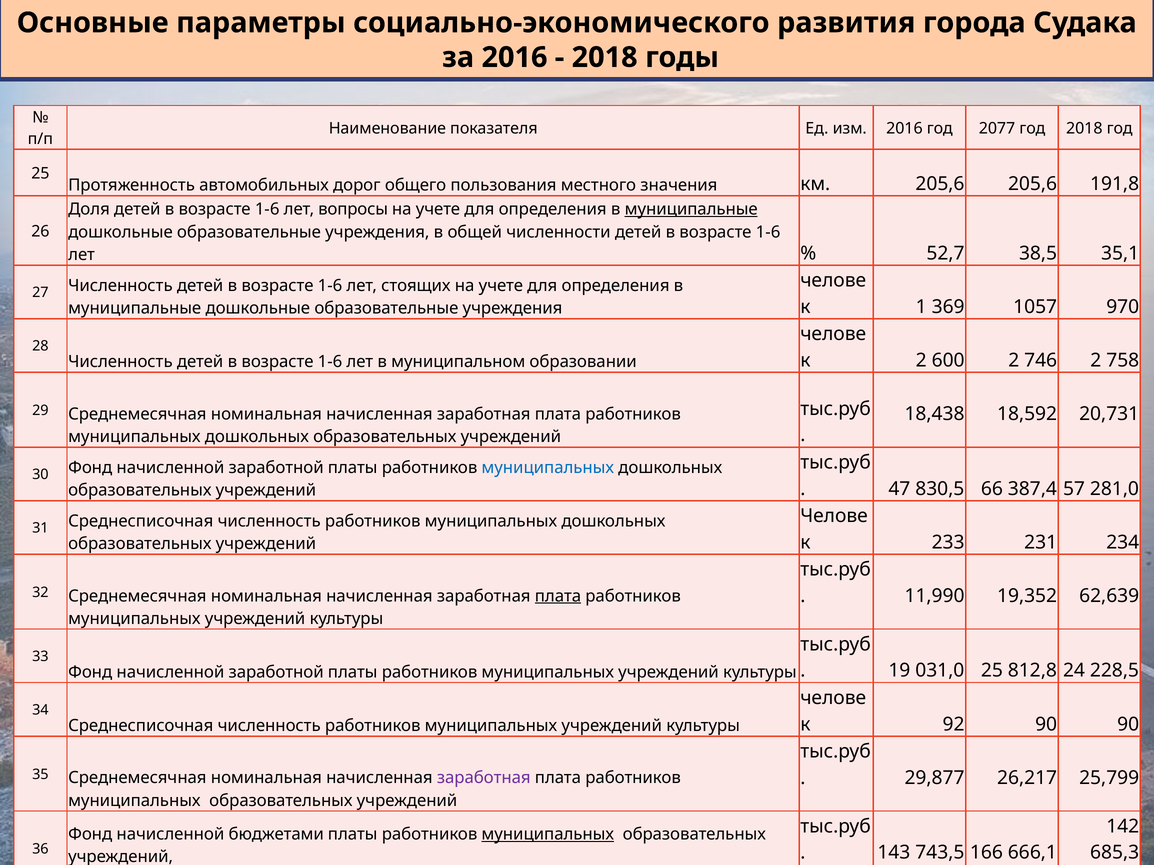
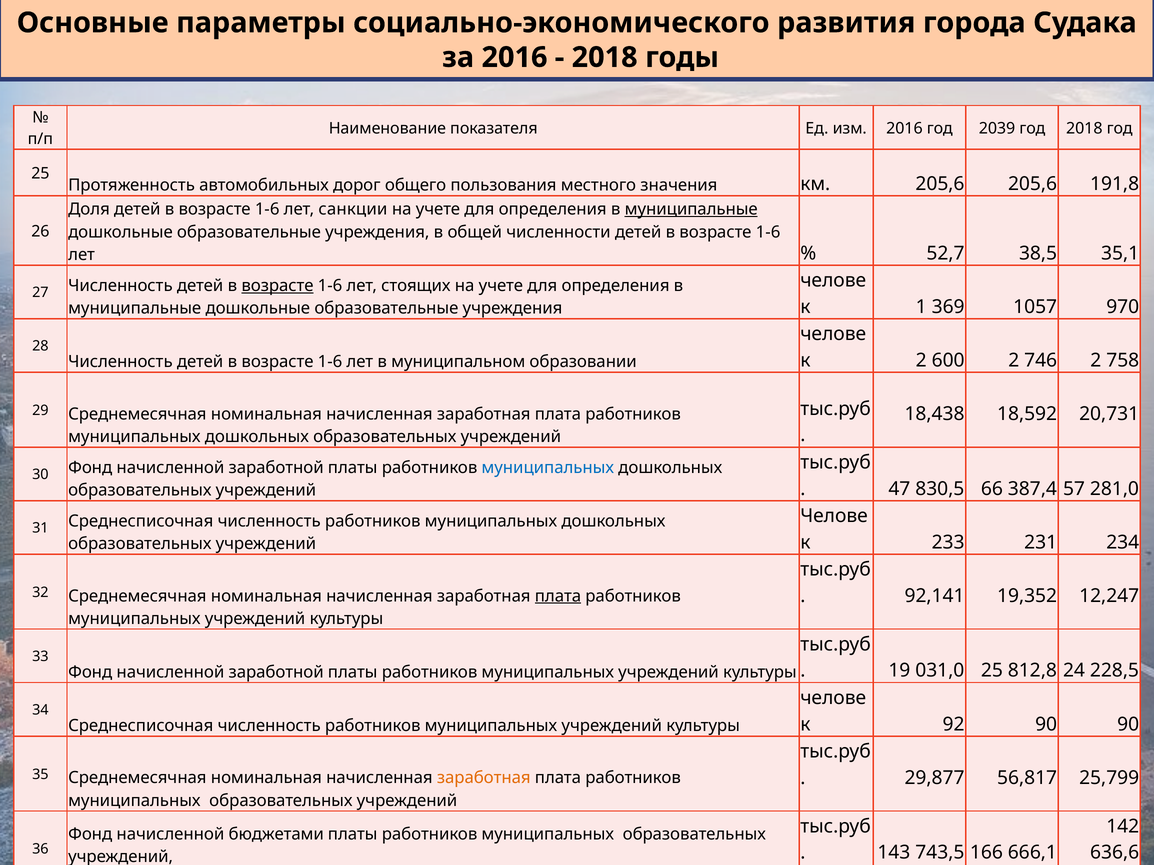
2077: 2077 -> 2039
вопросы: вопросы -> санкции
возрасте at (278, 286) underline: none -> present
11,990: 11,990 -> 92,141
62,639: 62,639 -> 12,247
заработная at (484, 778) colour: purple -> orange
26,217: 26,217 -> 56,817
муниципальных at (548, 835) underline: present -> none
685,3: 685,3 -> 636,6
